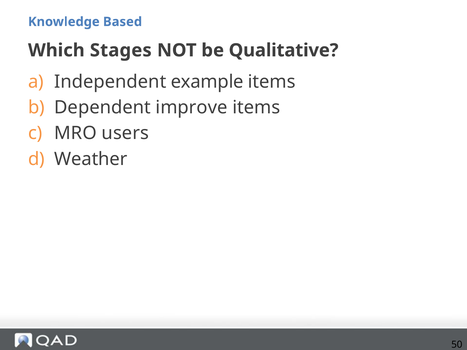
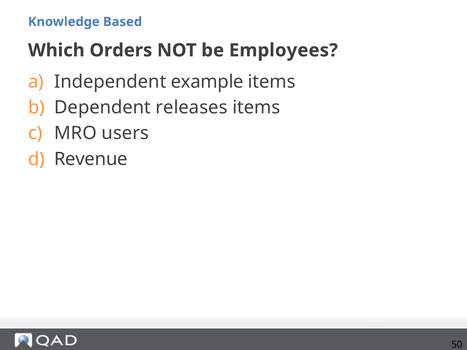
Stages: Stages -> Orders
Qualitative: Qualitative -> Employees
improve: improve -> releases
Weather: Weather -> Revenue
